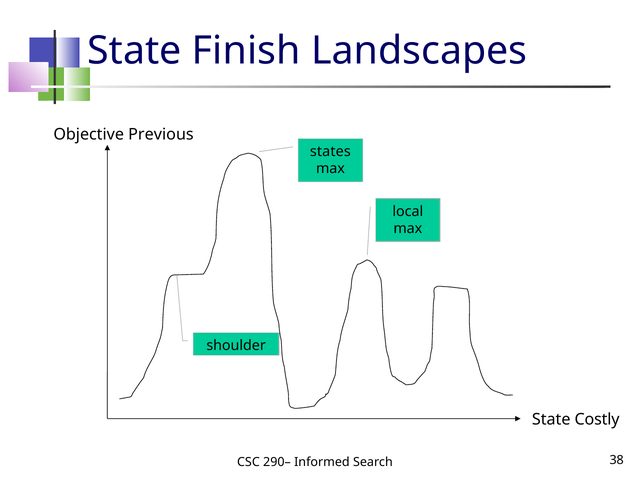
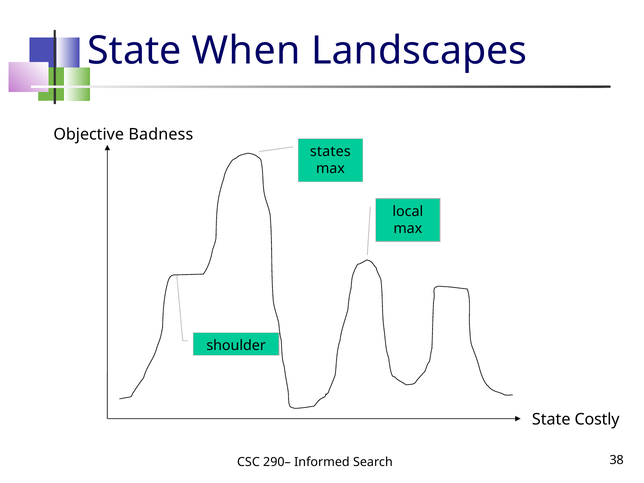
Finish: Finish -> When
Previous: Previous -> Badness
